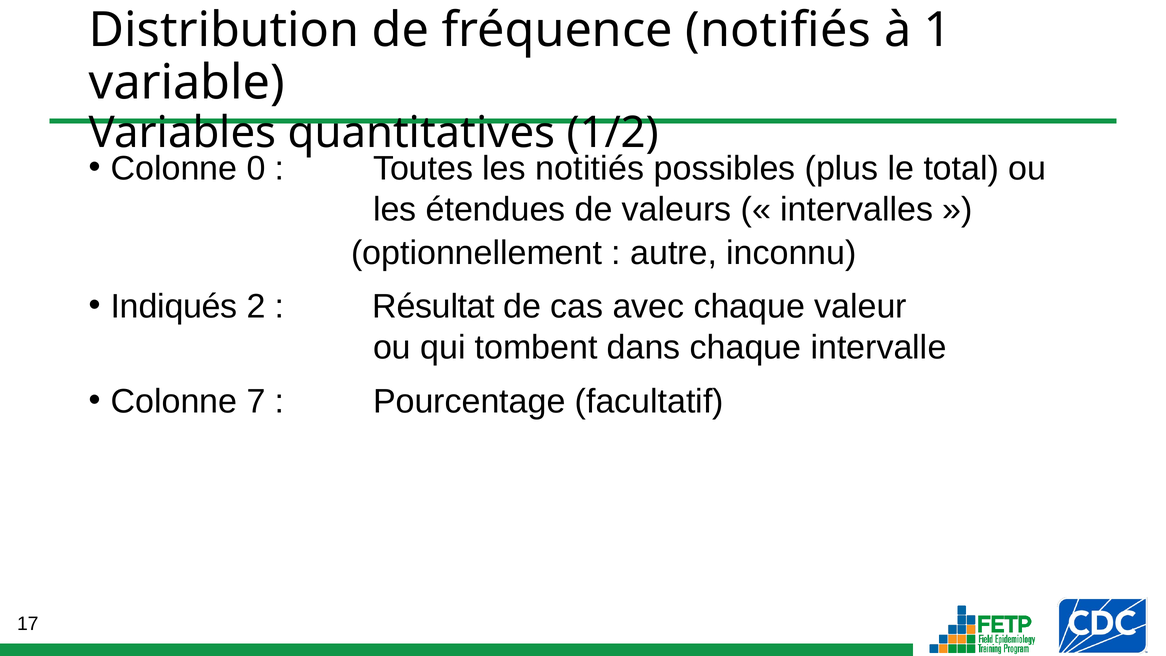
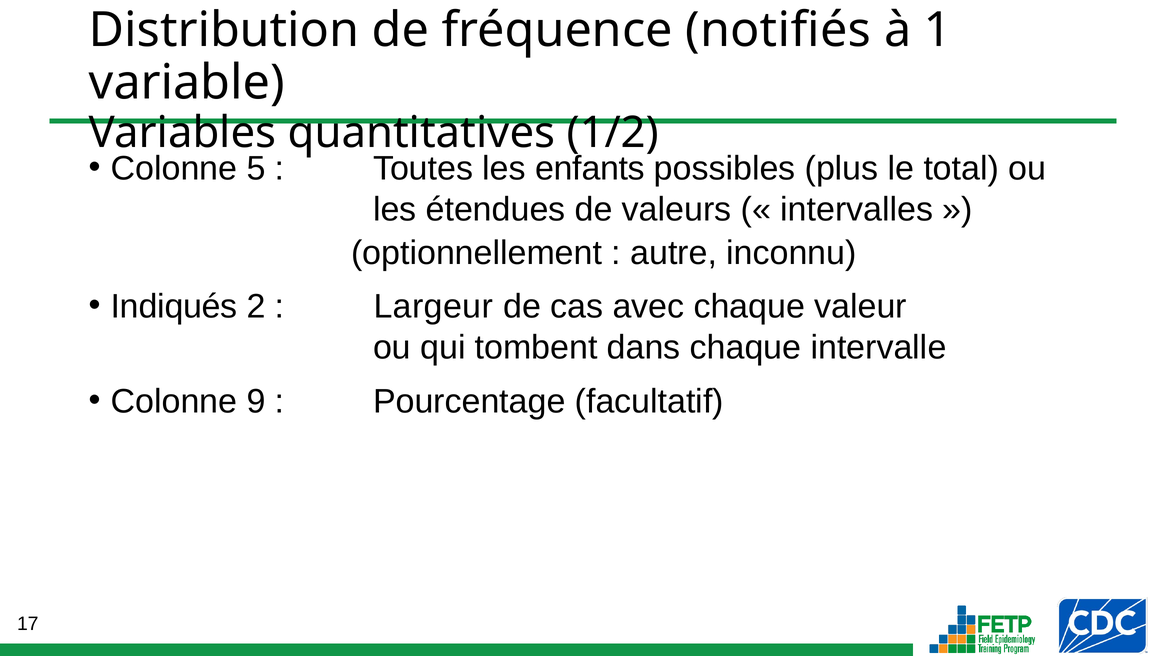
0: 0 -> 5
notitiés: notitiés -> enfants
Résultat: Résultat -> Largeur
7: 7 -> 9
